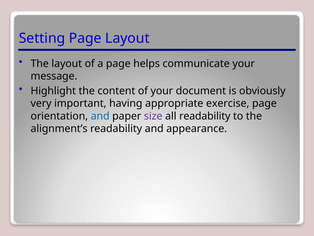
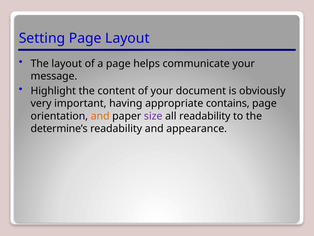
exercise: exercise -> contains
and at (100, 116) colour: blue -> orange
alignment’s: alignment’s -> determine’s
